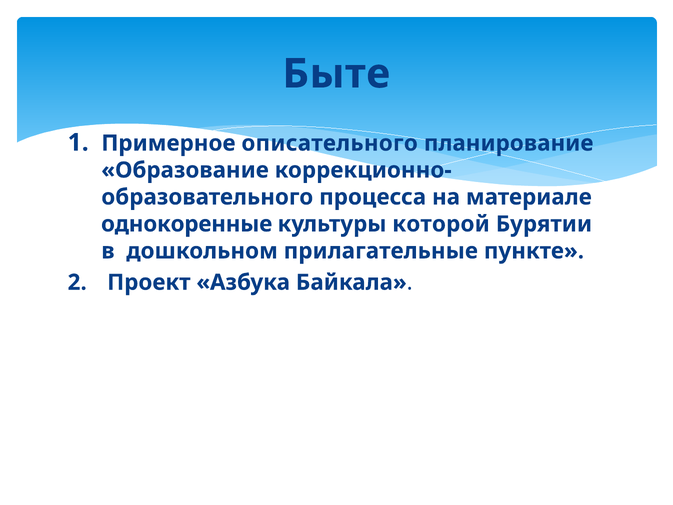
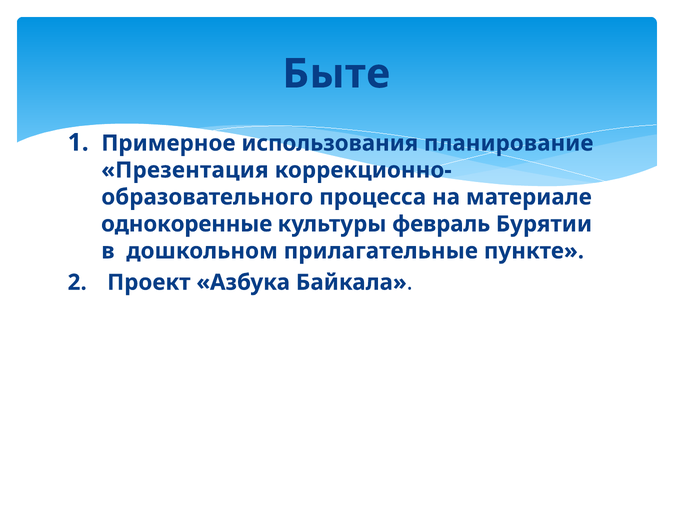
описательного: описательного -> использования
Образование: Образование -> Презентация
которой: которой -> февраль
